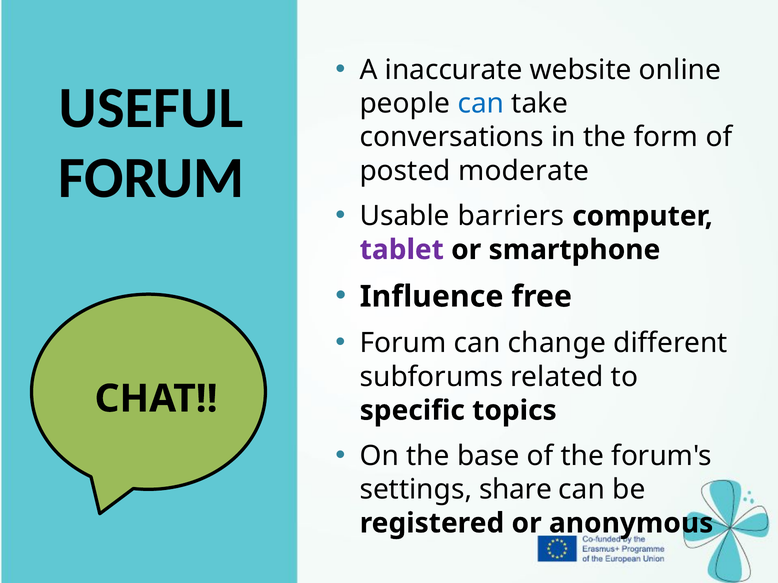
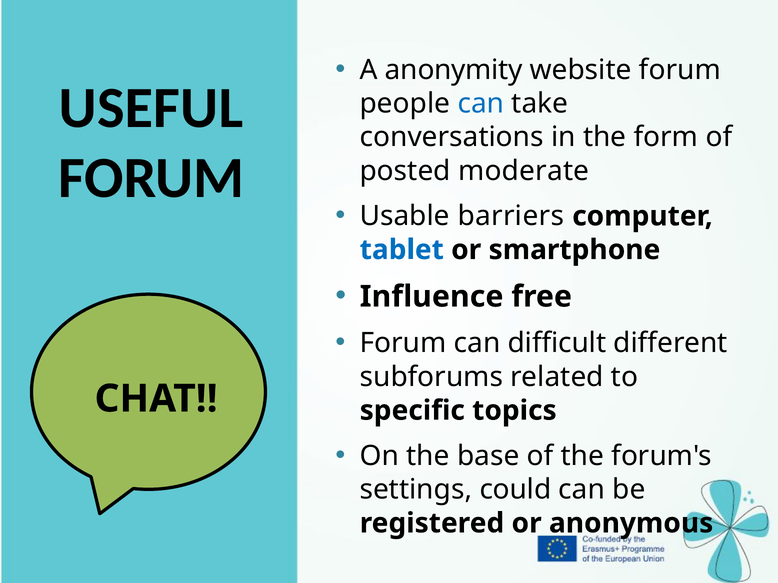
inaccurate: inaccurate -> anonymity
website online: online -> forum
tablet colour: purple -> blue
change: change -> difficult
share: share -> could
